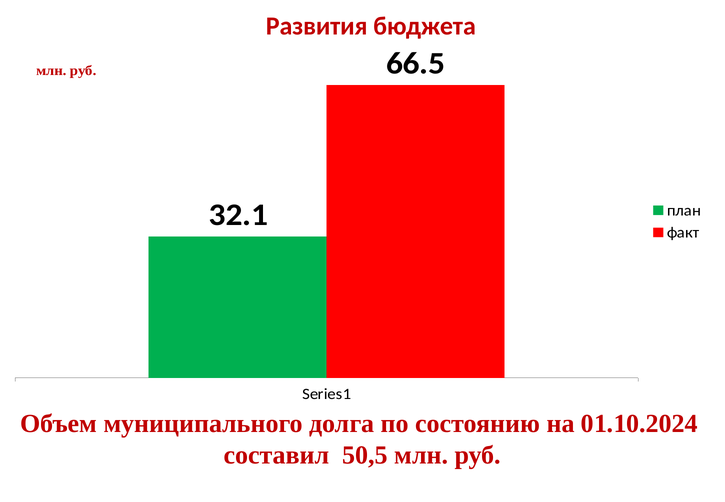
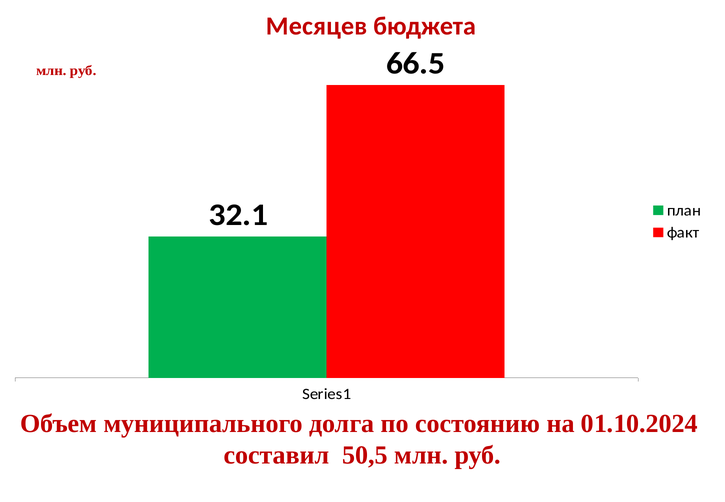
Развития: Развития -> Месяцев
